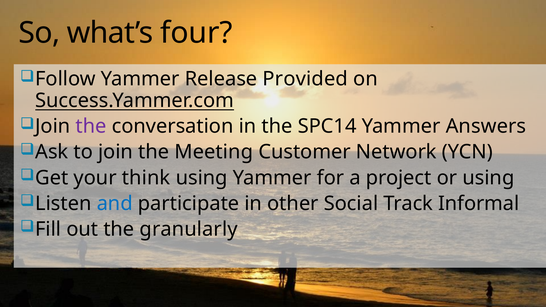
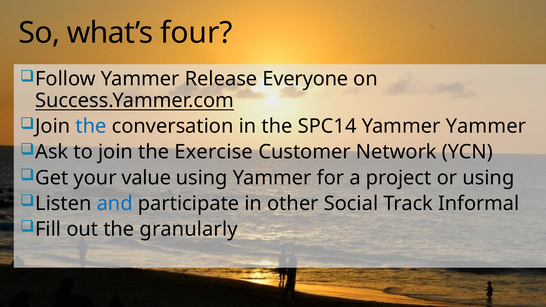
Provided: Provided -> Everyone
the at (91, 126) colour: purple -> blue
Yammer Answers: Answers -> Yammer
Meeting: Meeting -> Exercise
think: think -> value
